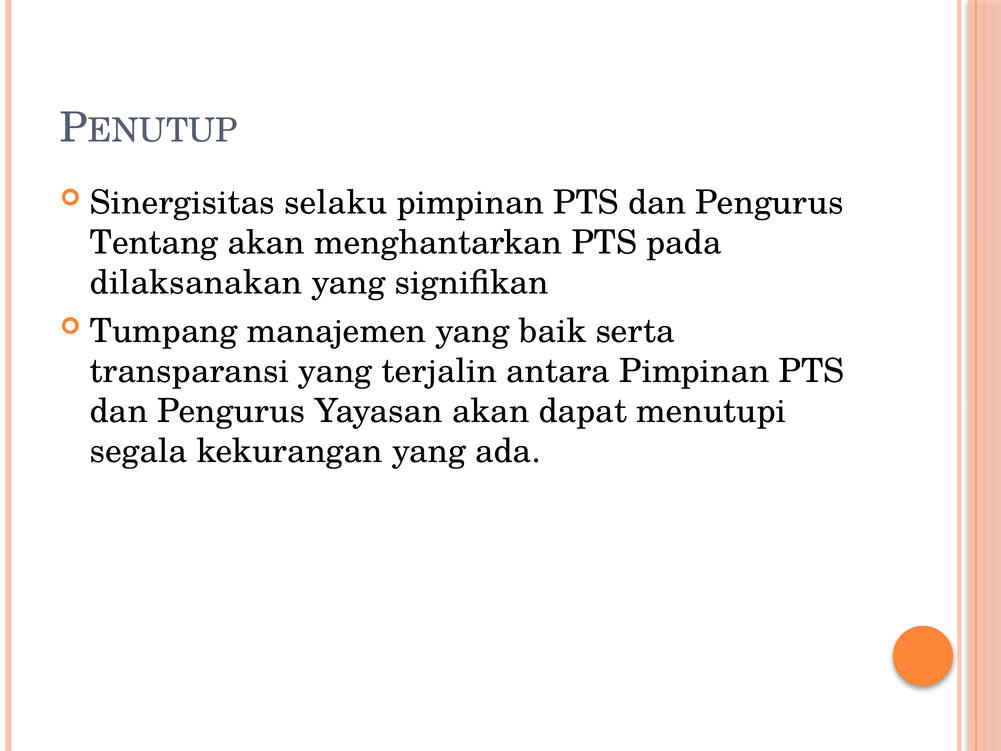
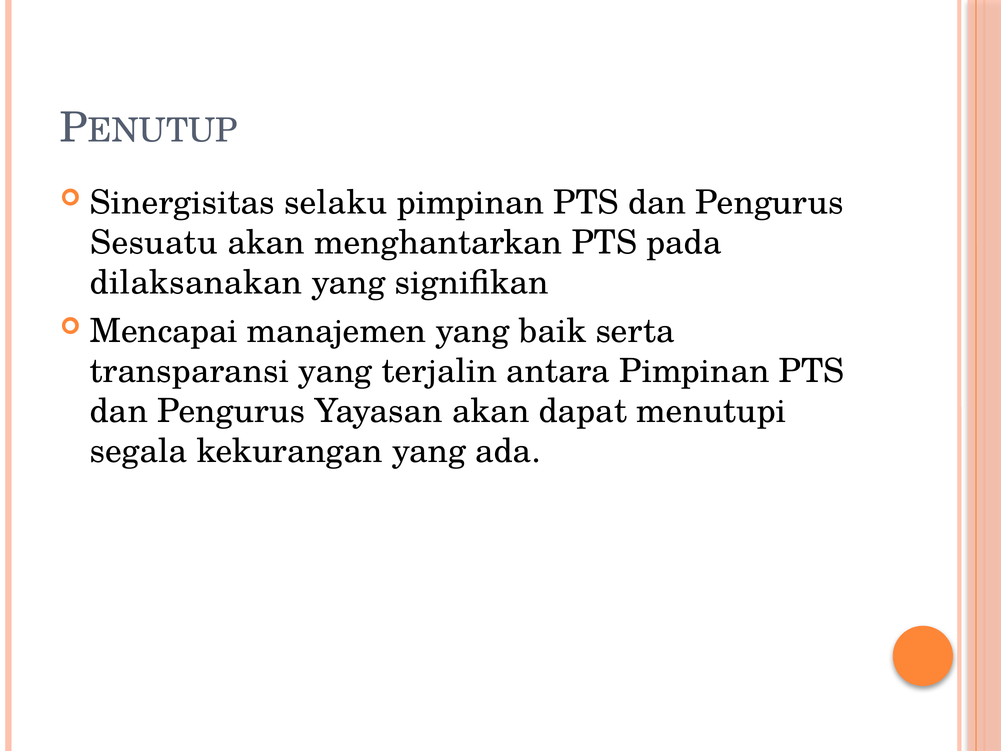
Tentang: Tentang -> Sesuatu
Tumpang: Tumpang -> Mencapai
